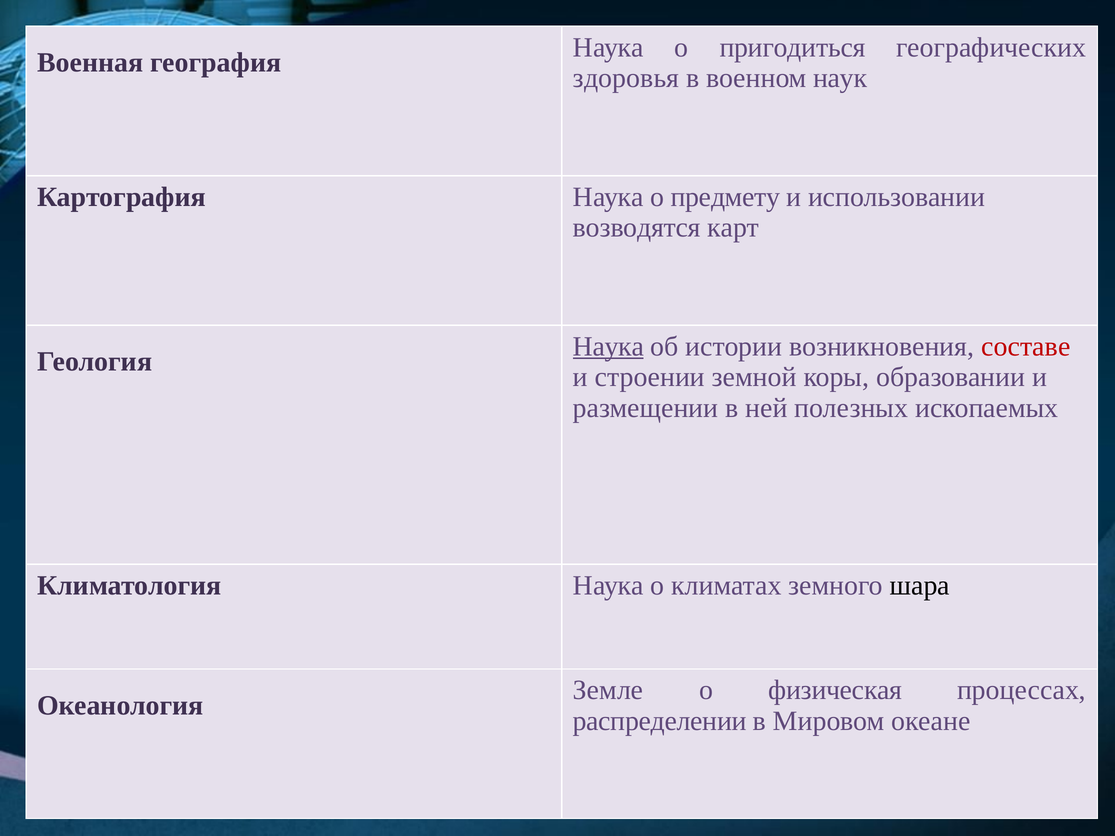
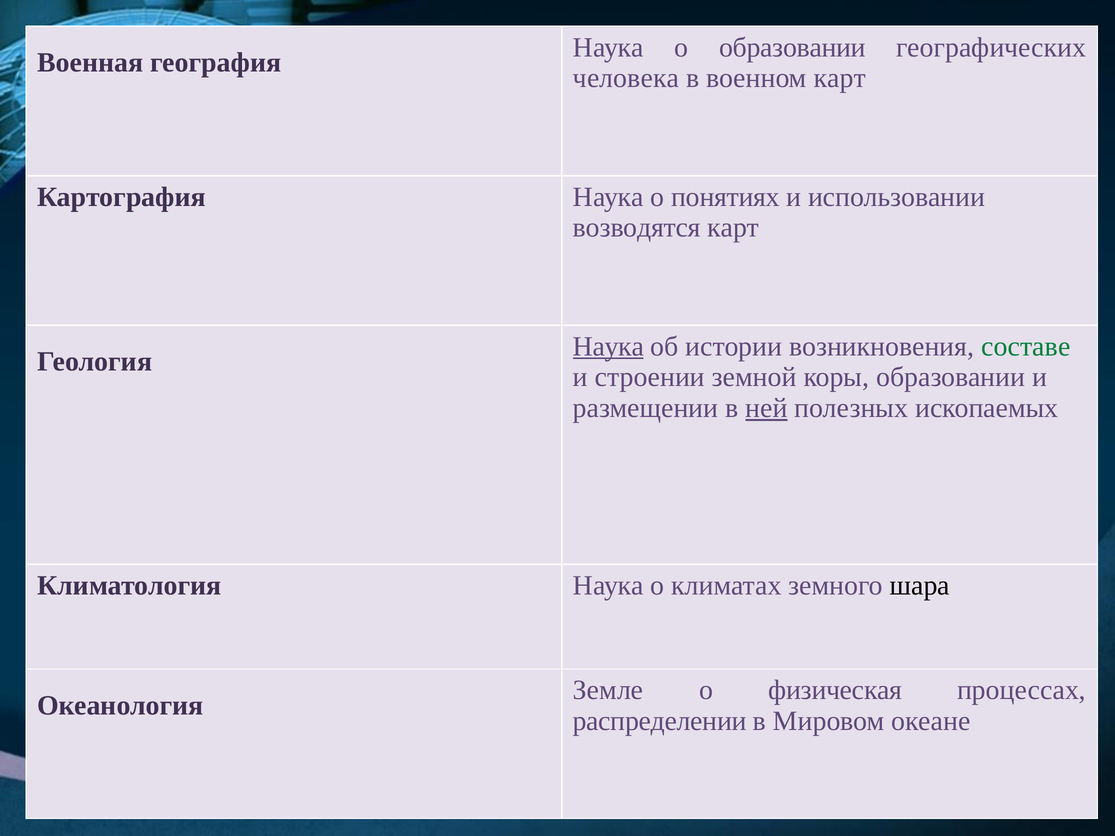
о пригодиться: пригодиться -> образовании
здоровья: здоровья -> человека
военном наук: наук -> карт
предмету: предмету -> понятиях
составе colour: red -> green
ней underline: none -> present
